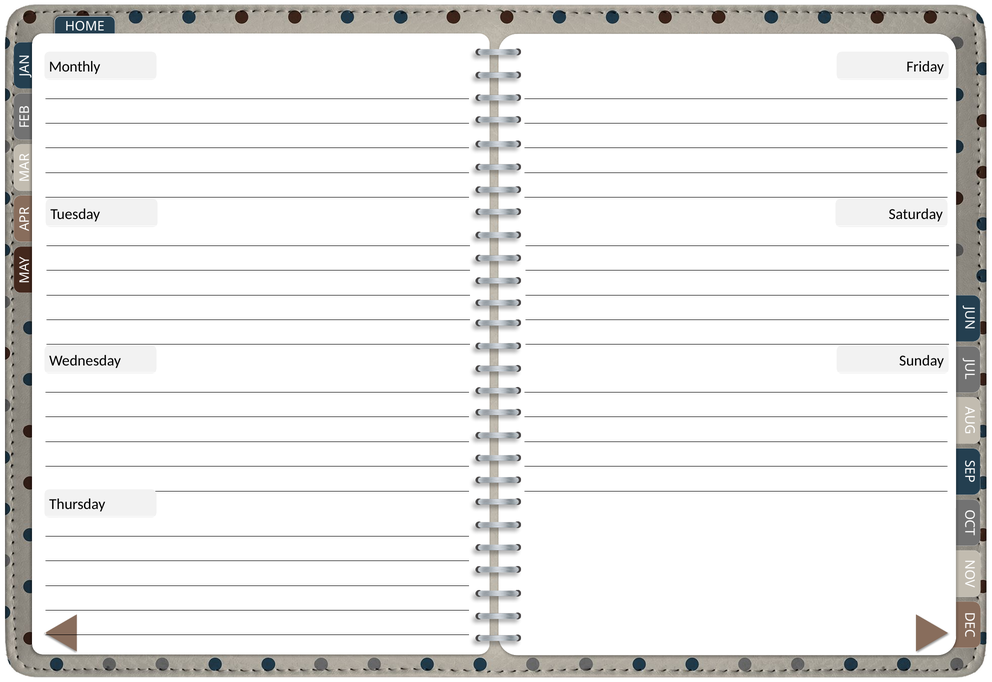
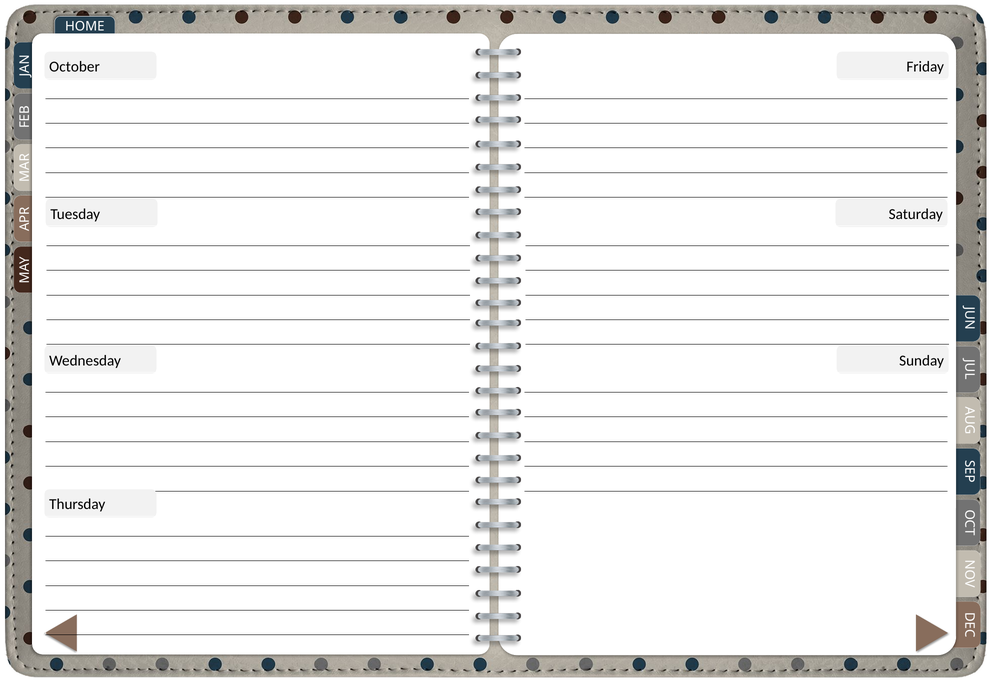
Monthly: Monthly -> October
